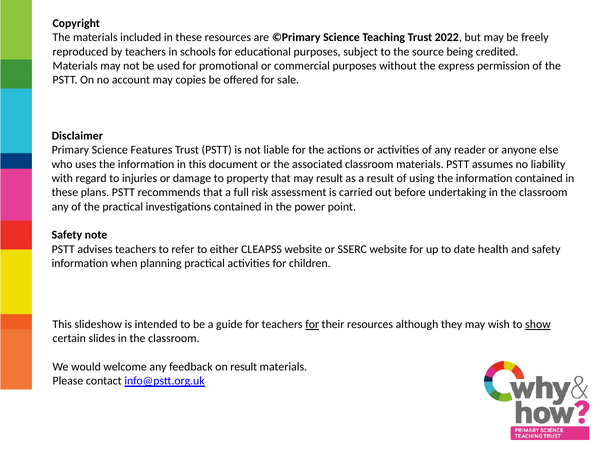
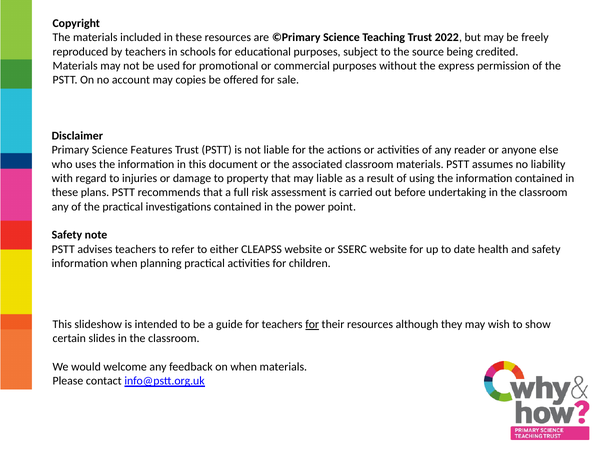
may result: result -> liable
show underline: present -> none
on result: result -> when
